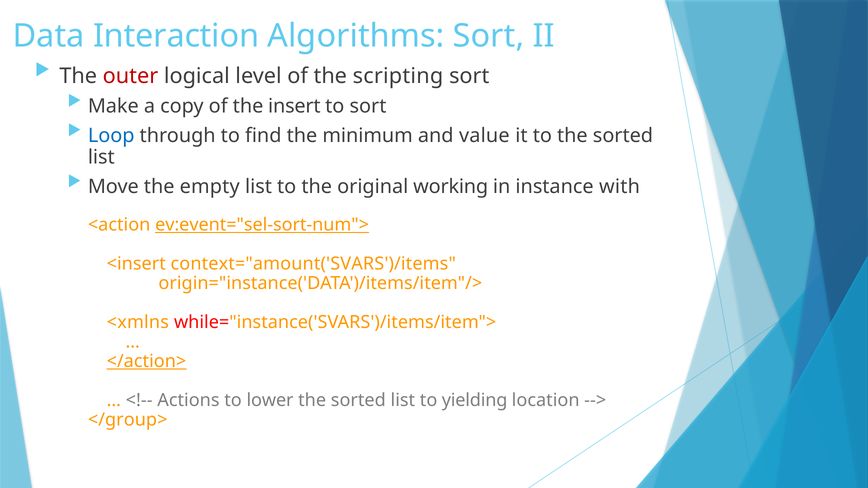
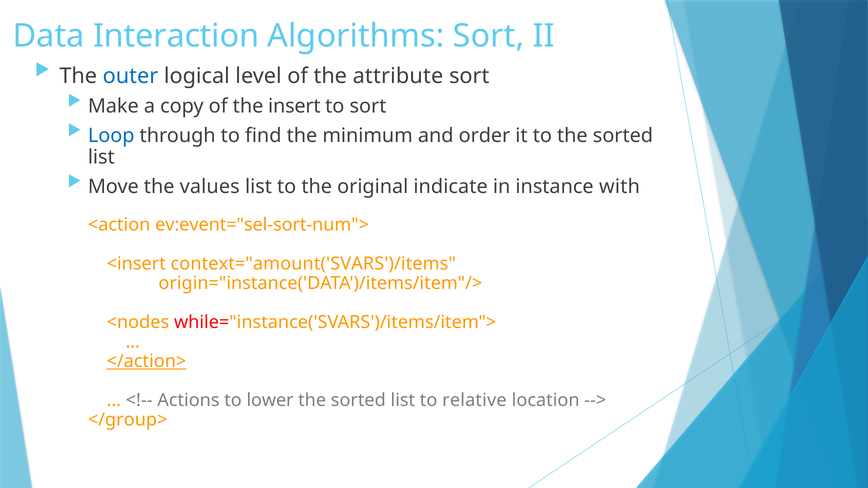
outer colour: red -> blue
scripting: scripting -> attribute
value: value -> order
empty: empty -> values
working: working -> indicate
ev:event="sel-sort-num"> underline: present -> none
<xmlns: <xmlns -> <nodes
yielding: yielding -> relative
